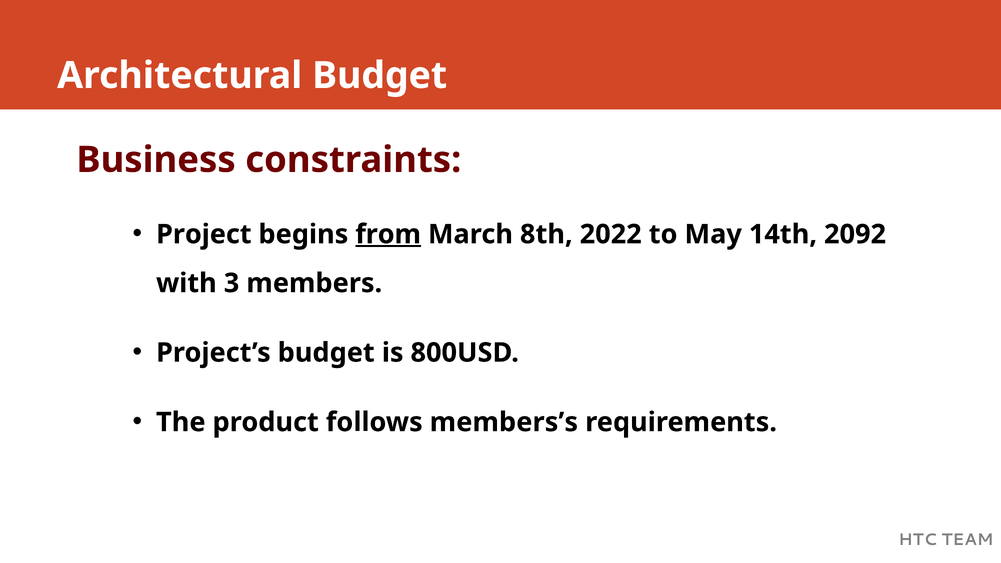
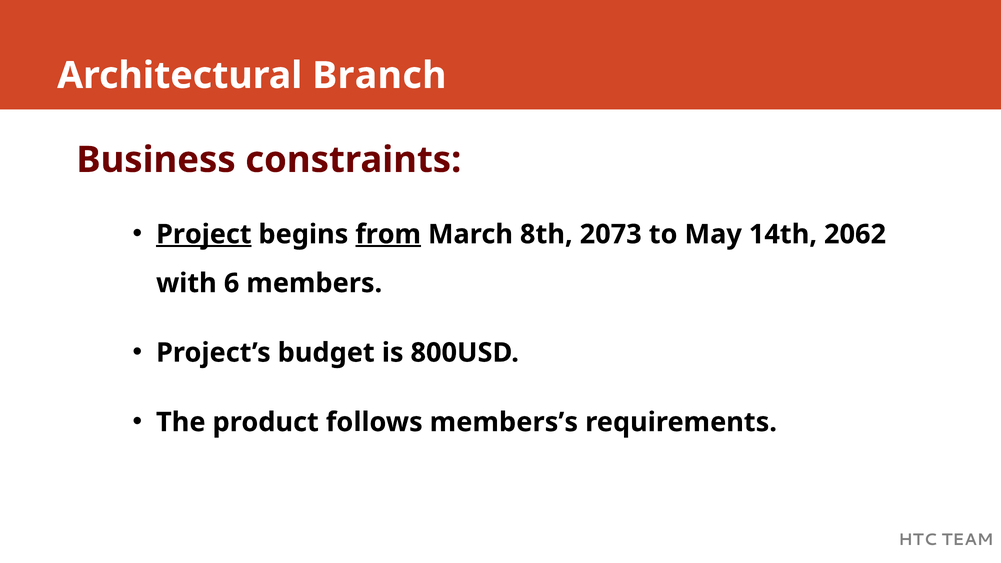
Architectural Budget: Budget -> Branch
Project underline: none -> present
2022: 2022 -> 2073
2092: 2092 -> 2062
3: 3 -> 6
